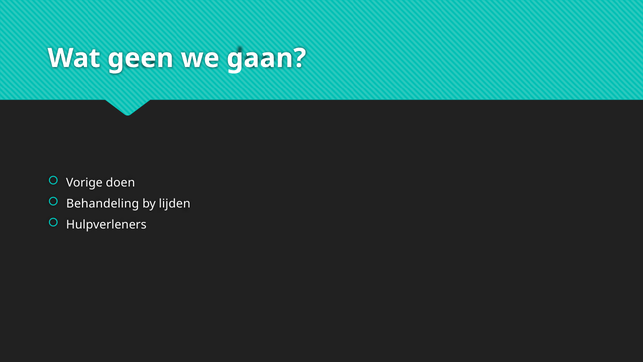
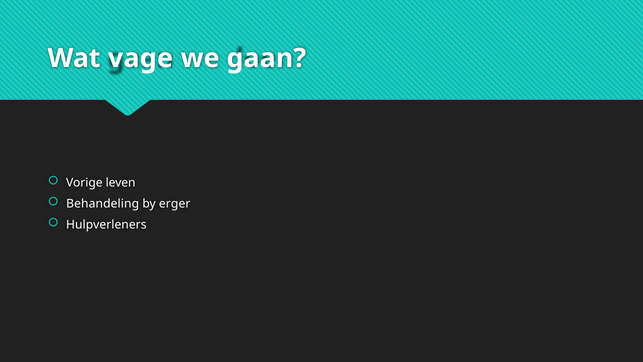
geen: geen -> vage
doen: doen -> leven
lijden: lijden -> erger
